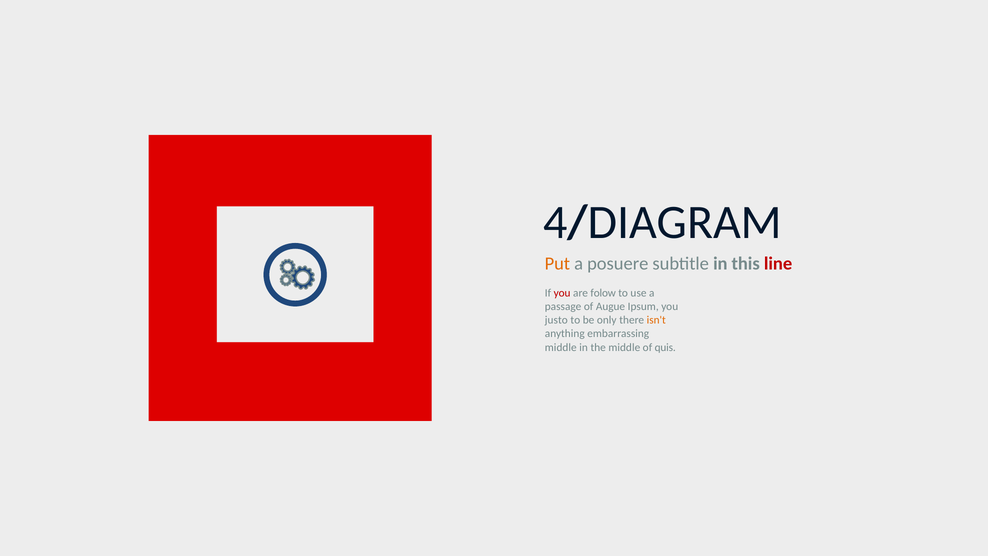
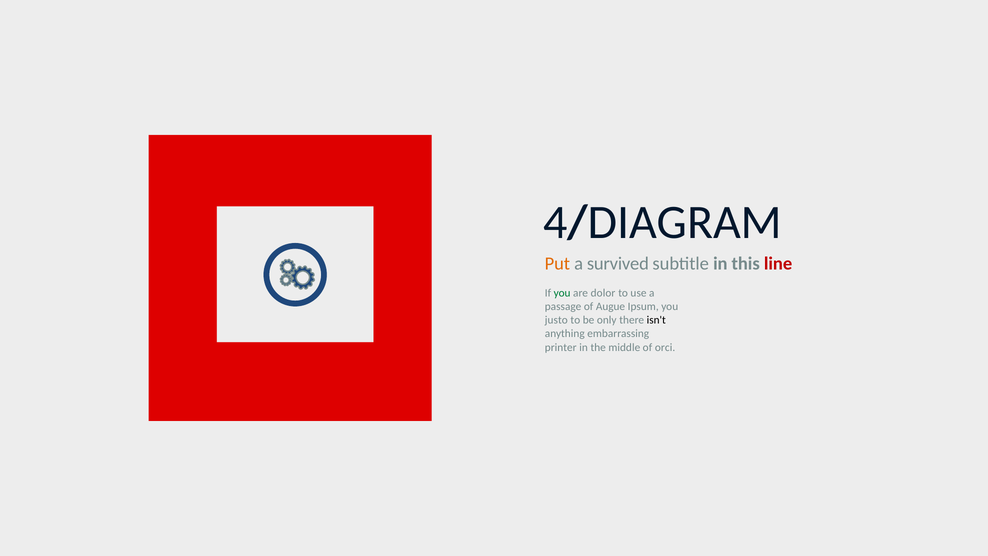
posuere: posuere -> survived
you at (562, 293) colour: red -> green
folow: folow -> dolor
isn't colour: orange -> black
middle at (561, 347): middle -> printer
quis: quis -> orci
